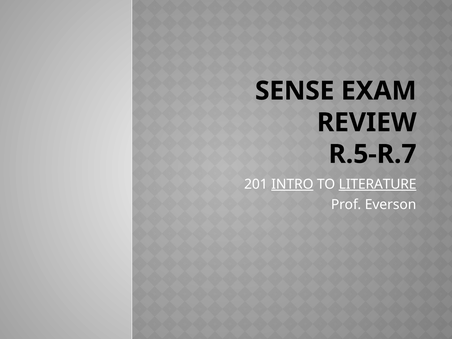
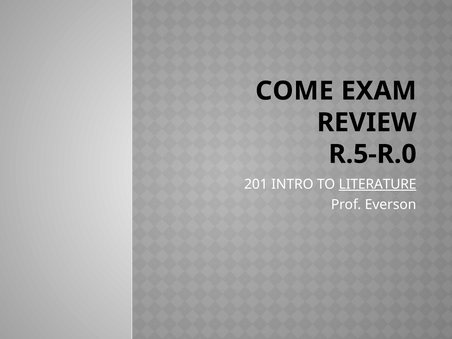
SENSE: SENSE -> COME
R.5-R.7: R.5-R.7 -> R.5-R.0
INTRO underline: present -> none
